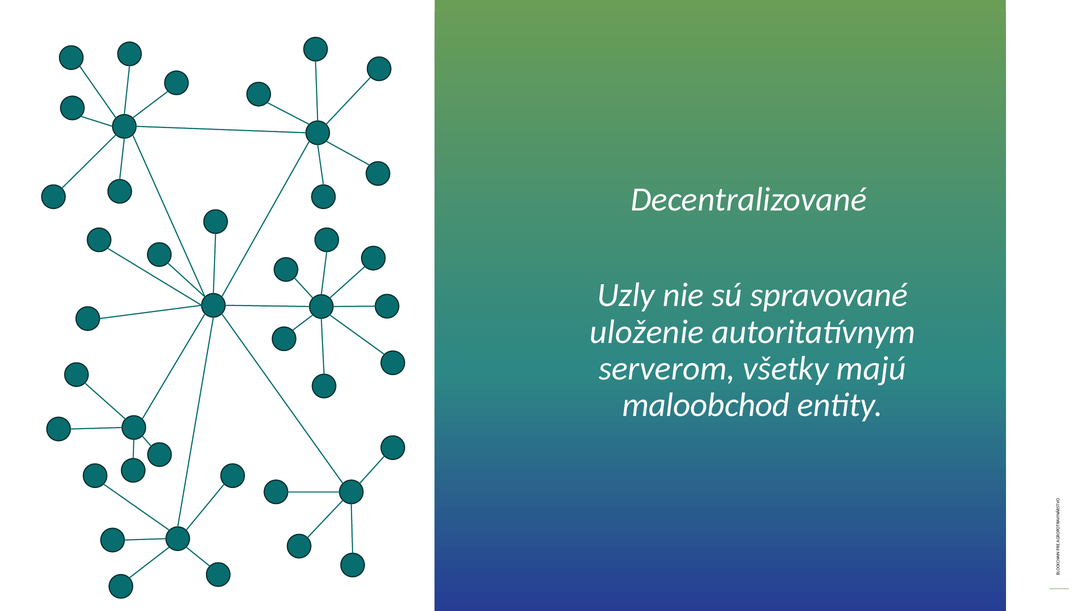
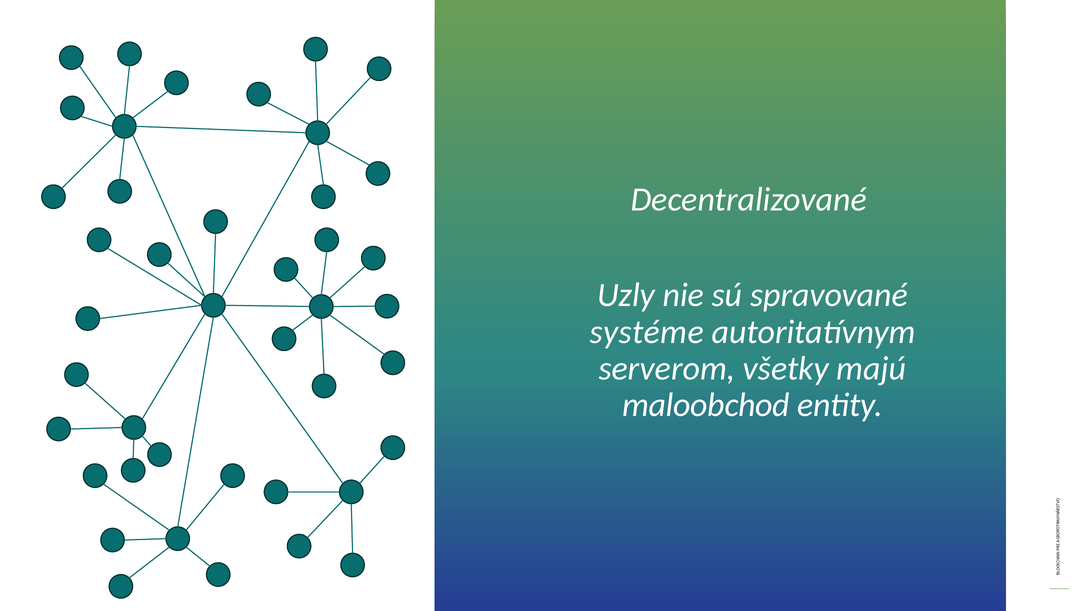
uloženie: uloženie -> systéme
